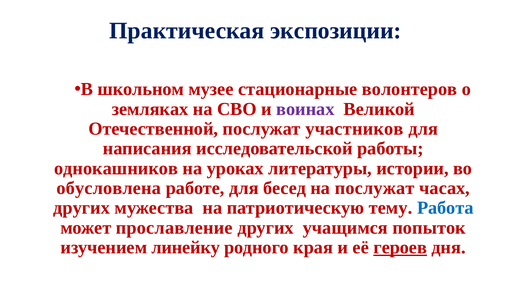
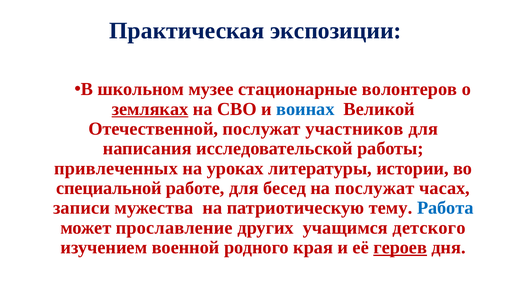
земляках underline: none -> present
воинах colour: purple -> blue
однокашников: однокашников -> привлеченных
обусловлена: обусловлена -> специальной
других at (82, 208): других -> записи
попыток: попыток -> детского
линейку: линейку -> военной
